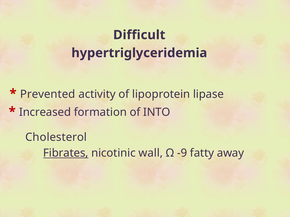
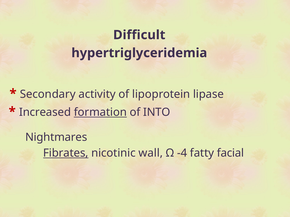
Prevented: Prevented -> Secondary
formation underline: none -> present
Cholesterol: Cholesterol -> Nightmares
-9: -9 -> -4
away: away -> facial
